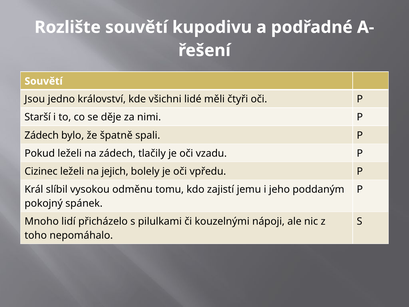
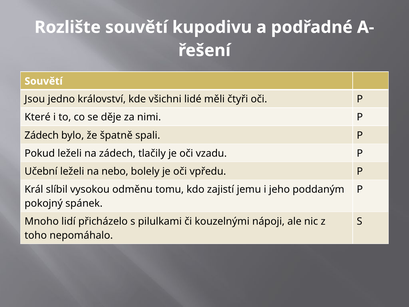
Starší: Starší -> Které
Cizinec: Cizinec -> Učební
jejich: jejich -> nebo
